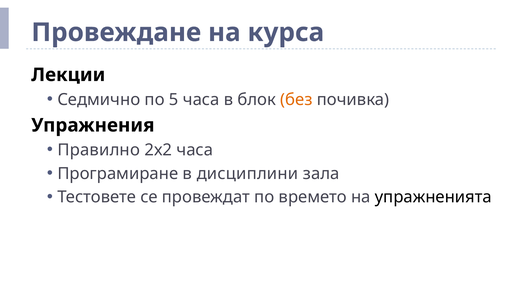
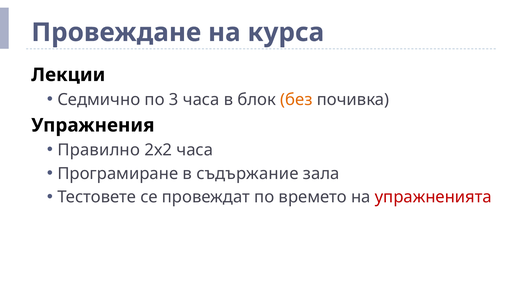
5: 5 -> 3
дисциплини: дисциплини -> съдържание
упражненията colour: black -> red
